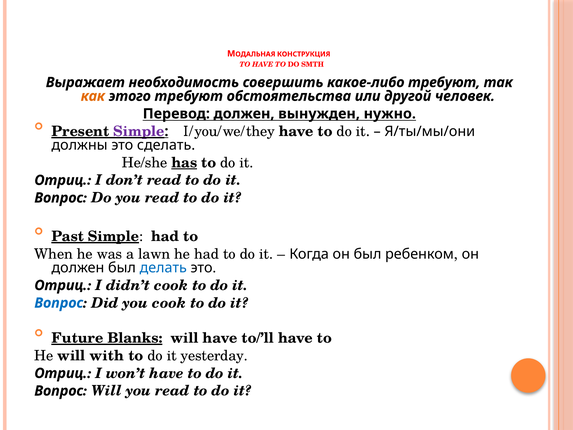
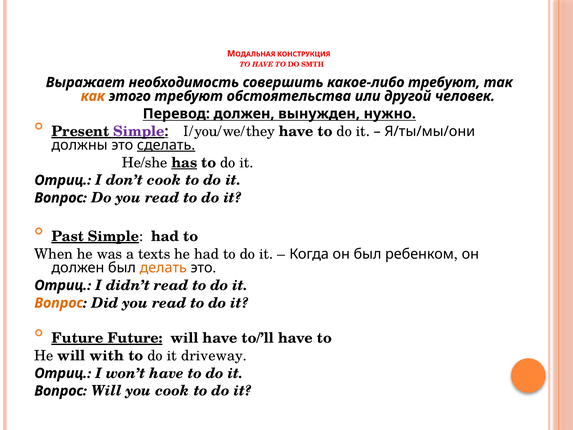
сделать underline: none -> present
don’t read: read -> cook
lawn: lawn -> texts
делать colour: blue -> orange
didn’t cook: cook -> read
Вопрос at (59, 303) colour: blue -> orange
Did you cook: cook -> read
Future Blanks: Blanks -> Future
yesterday: yesterday -> driveway
Will you read: read -> cook
